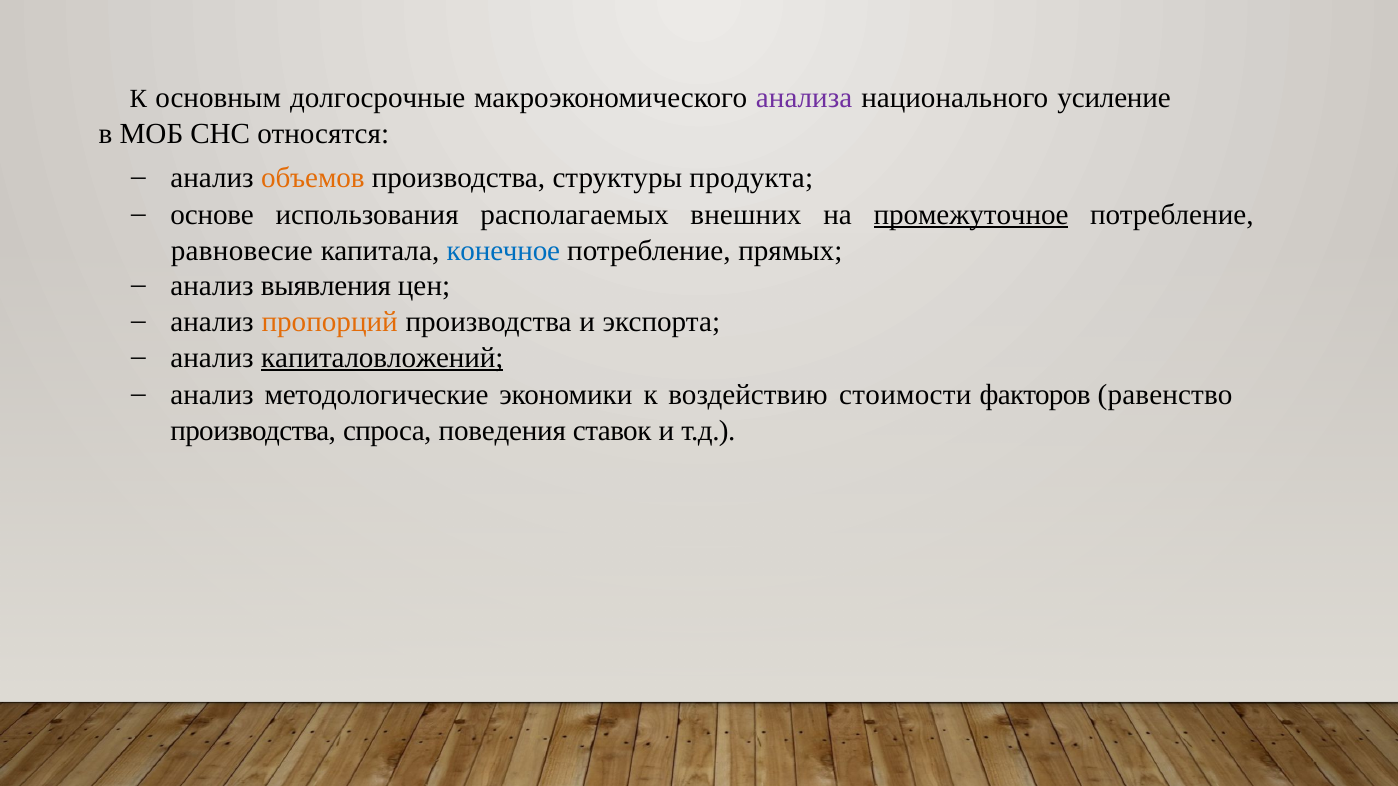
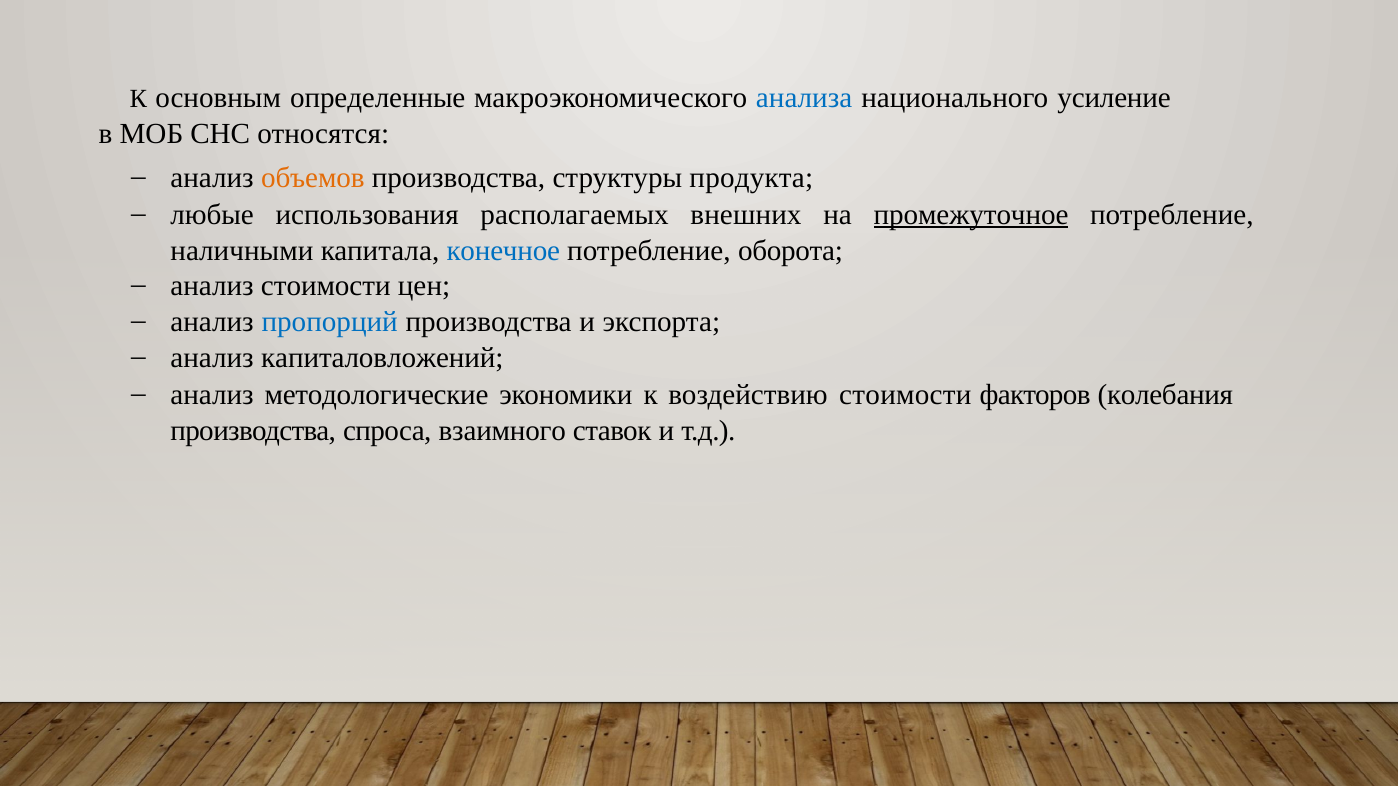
долгосрочные: долгосрочные -> определенные
анализа colour: purple -> blue
основе: основе -> любые
равновесие: равновесие -> наличными
прямых: прямых -> оборота
анализ выявления: выявления -> стоимости
пропорций colour: orange -> blue
капиталовложений underline: present -> none
равенство: равенство -> колебания
поведения: поведения -> взаимного
